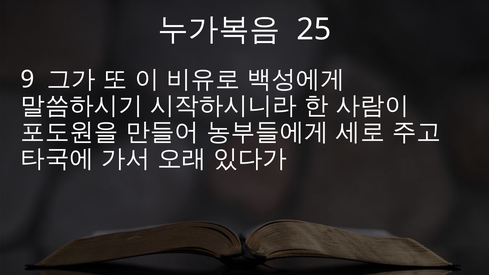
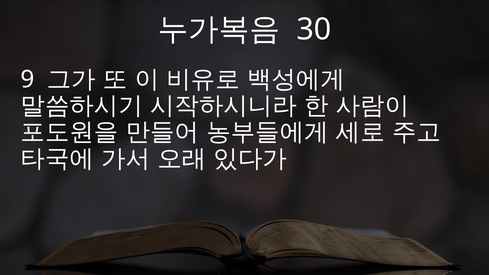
25: 25 -> 30
